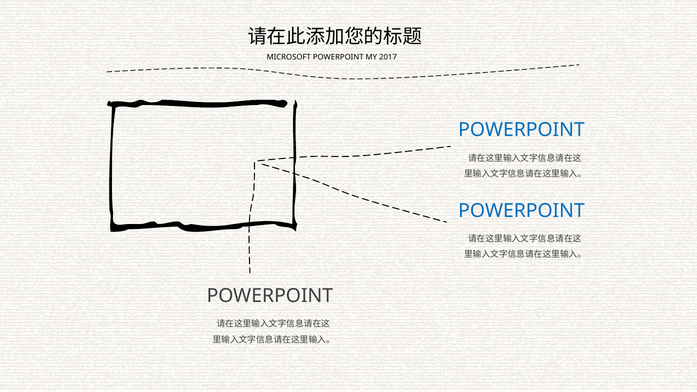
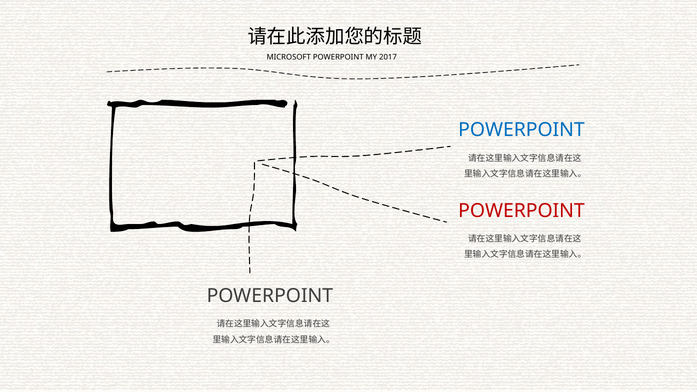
POWERPOINT at (521, 211) colour: blue -> red
